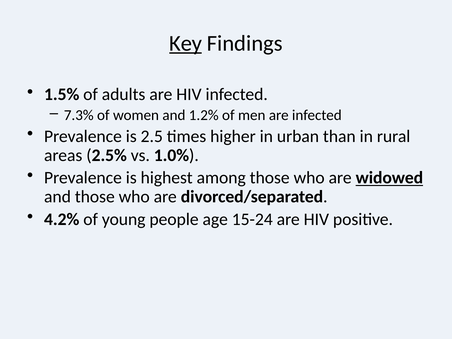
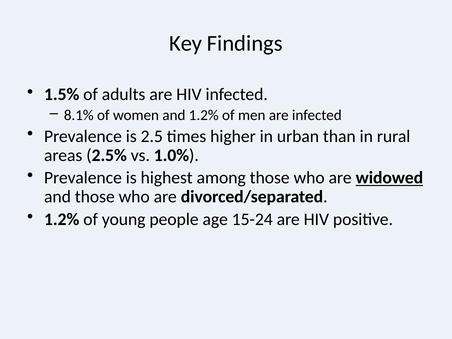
Key underline: present -> none
7.3%: 7.3% -> 8.1%
4.2% at (62, 219): 4.2% -> 1.2%
